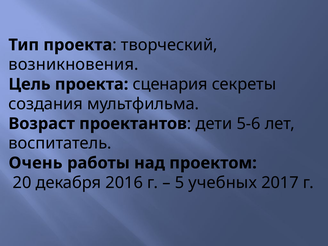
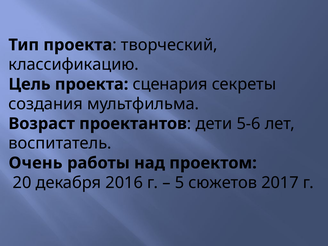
возникновения: возникновения -> классификацию
учебных: учебных -> сюжетов
